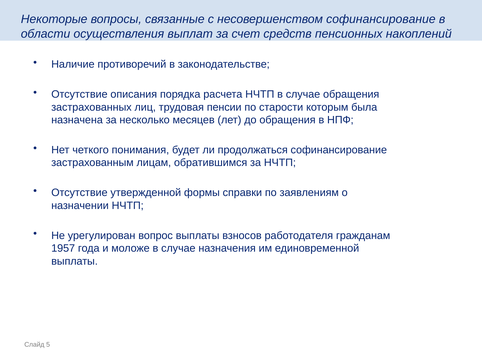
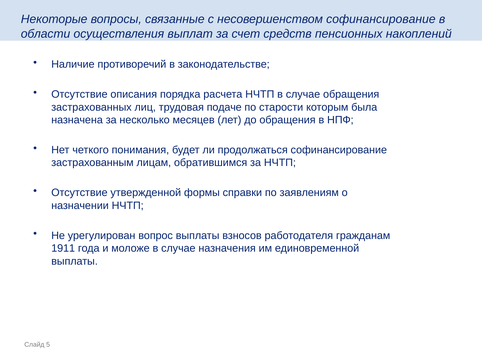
пенсии: пенсии -> подаче
1957: 1957 -> 1911
